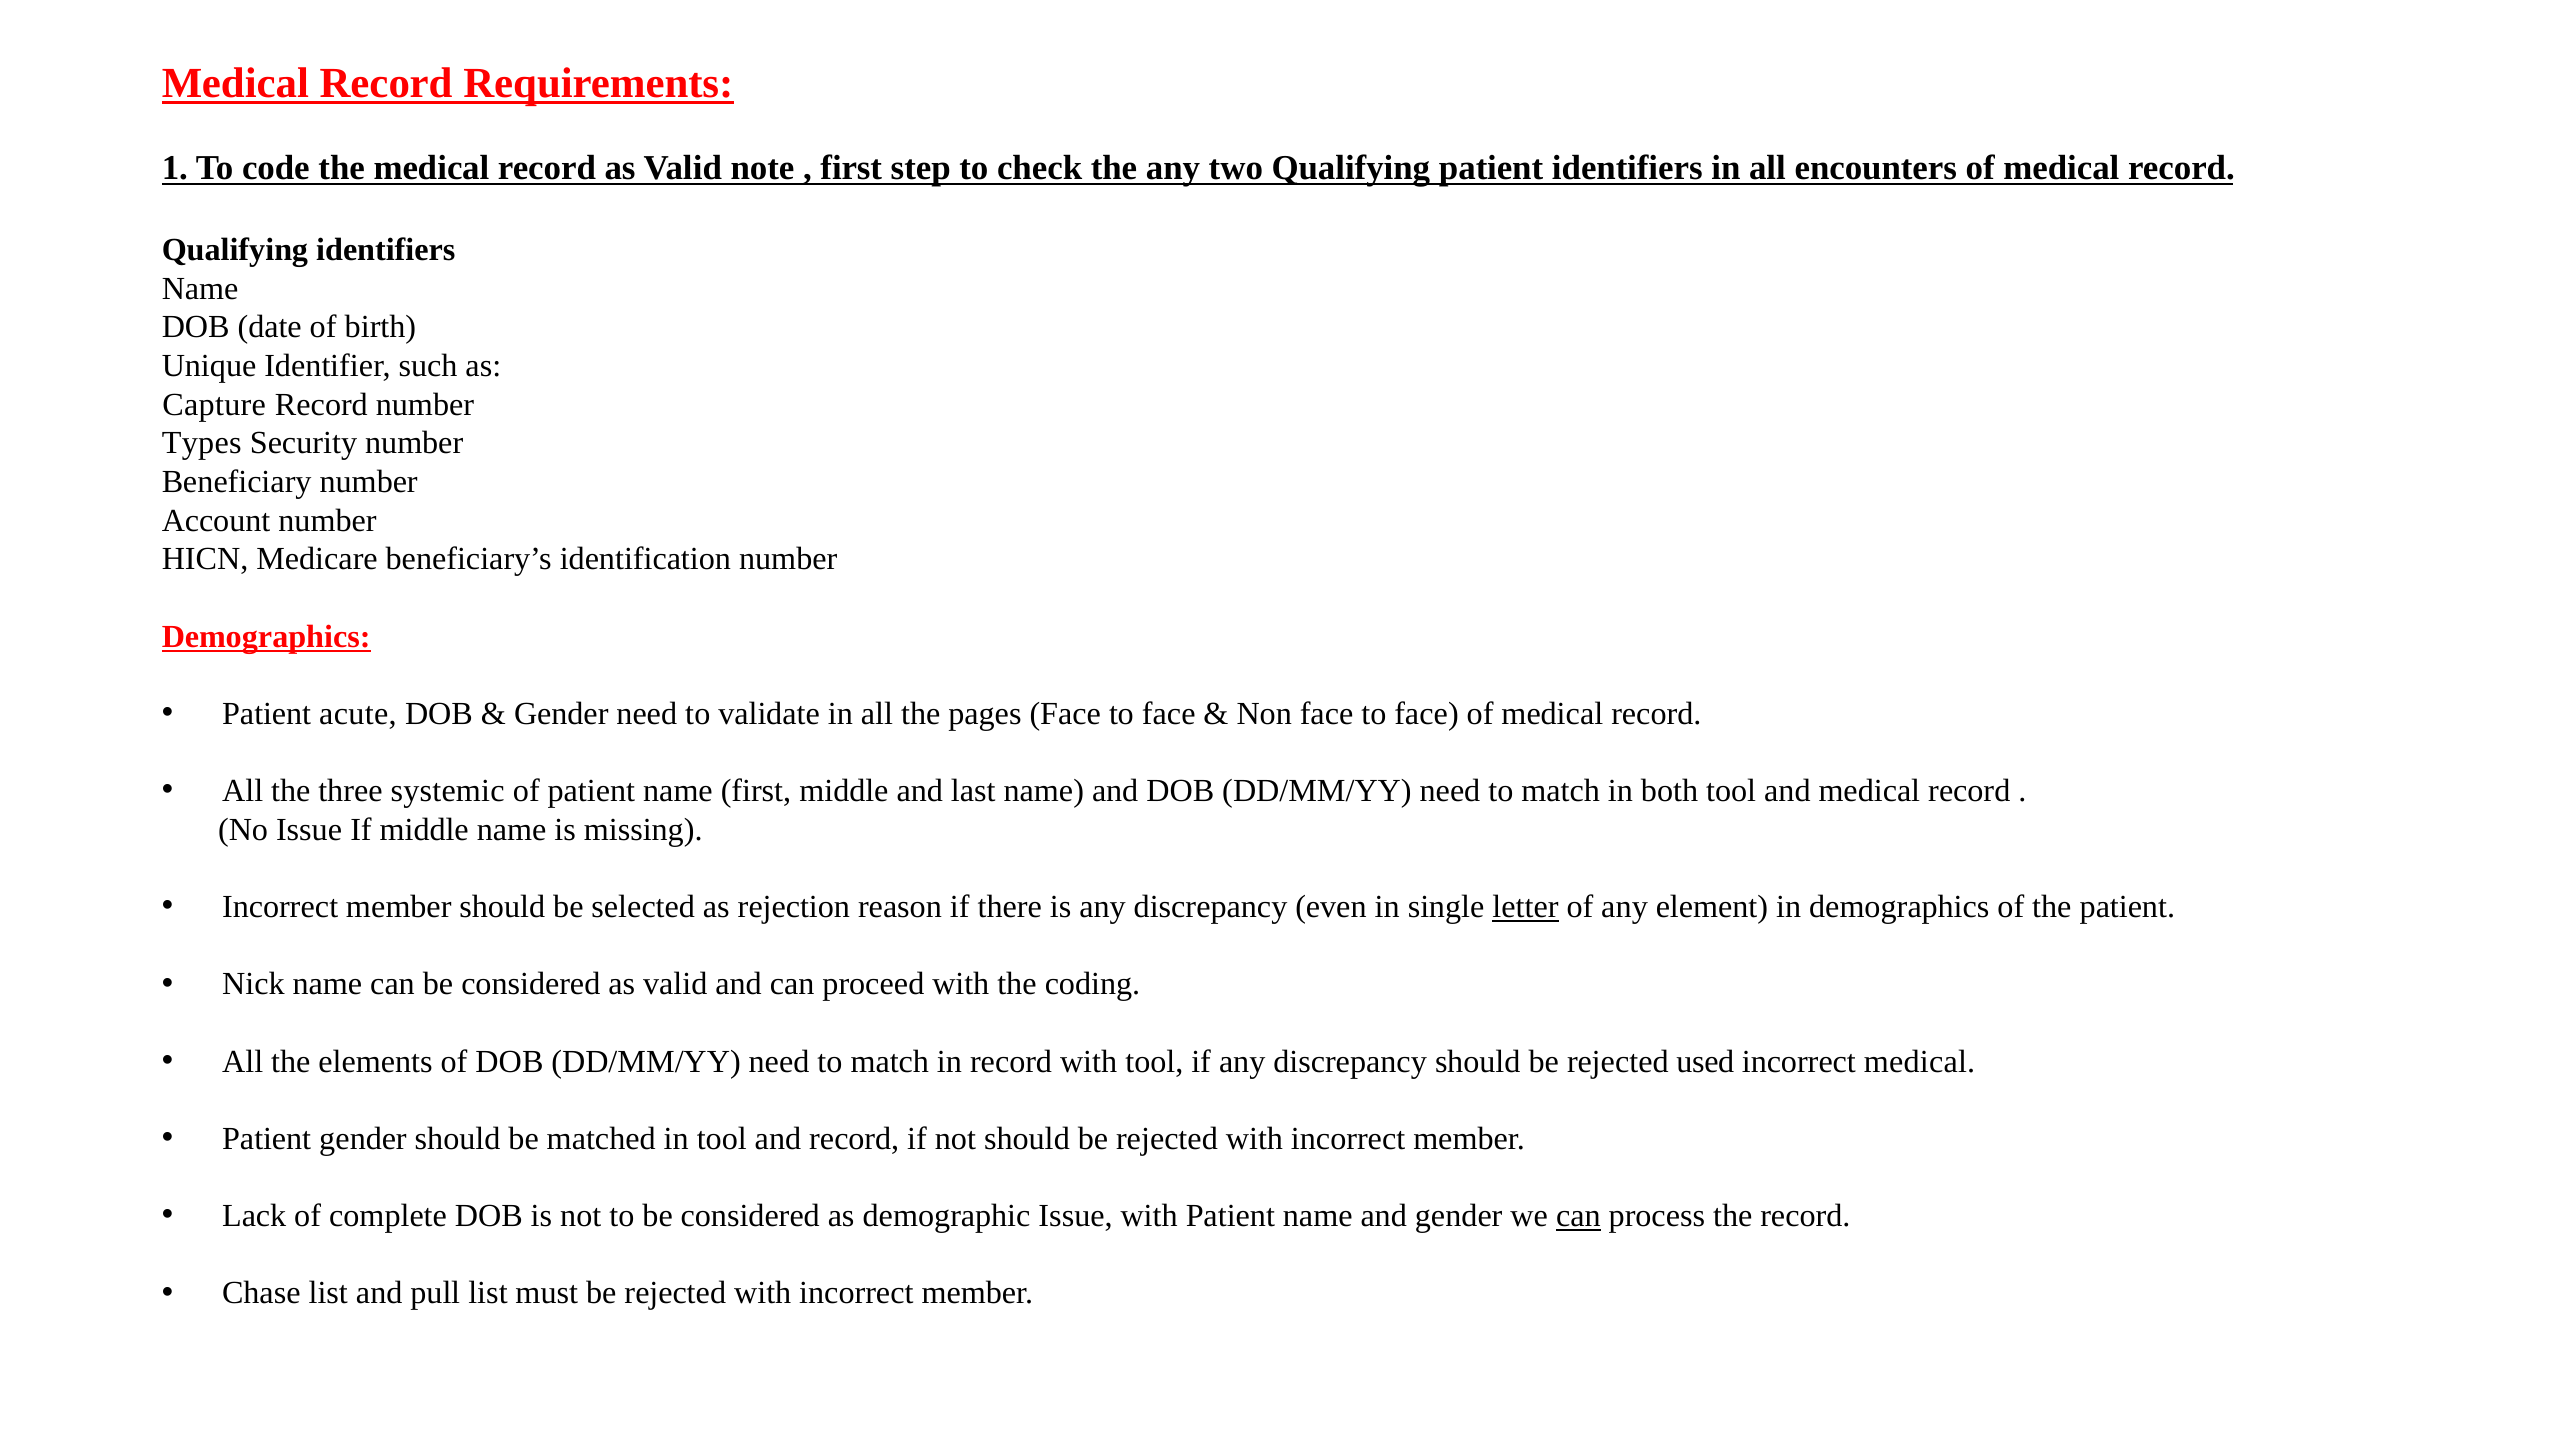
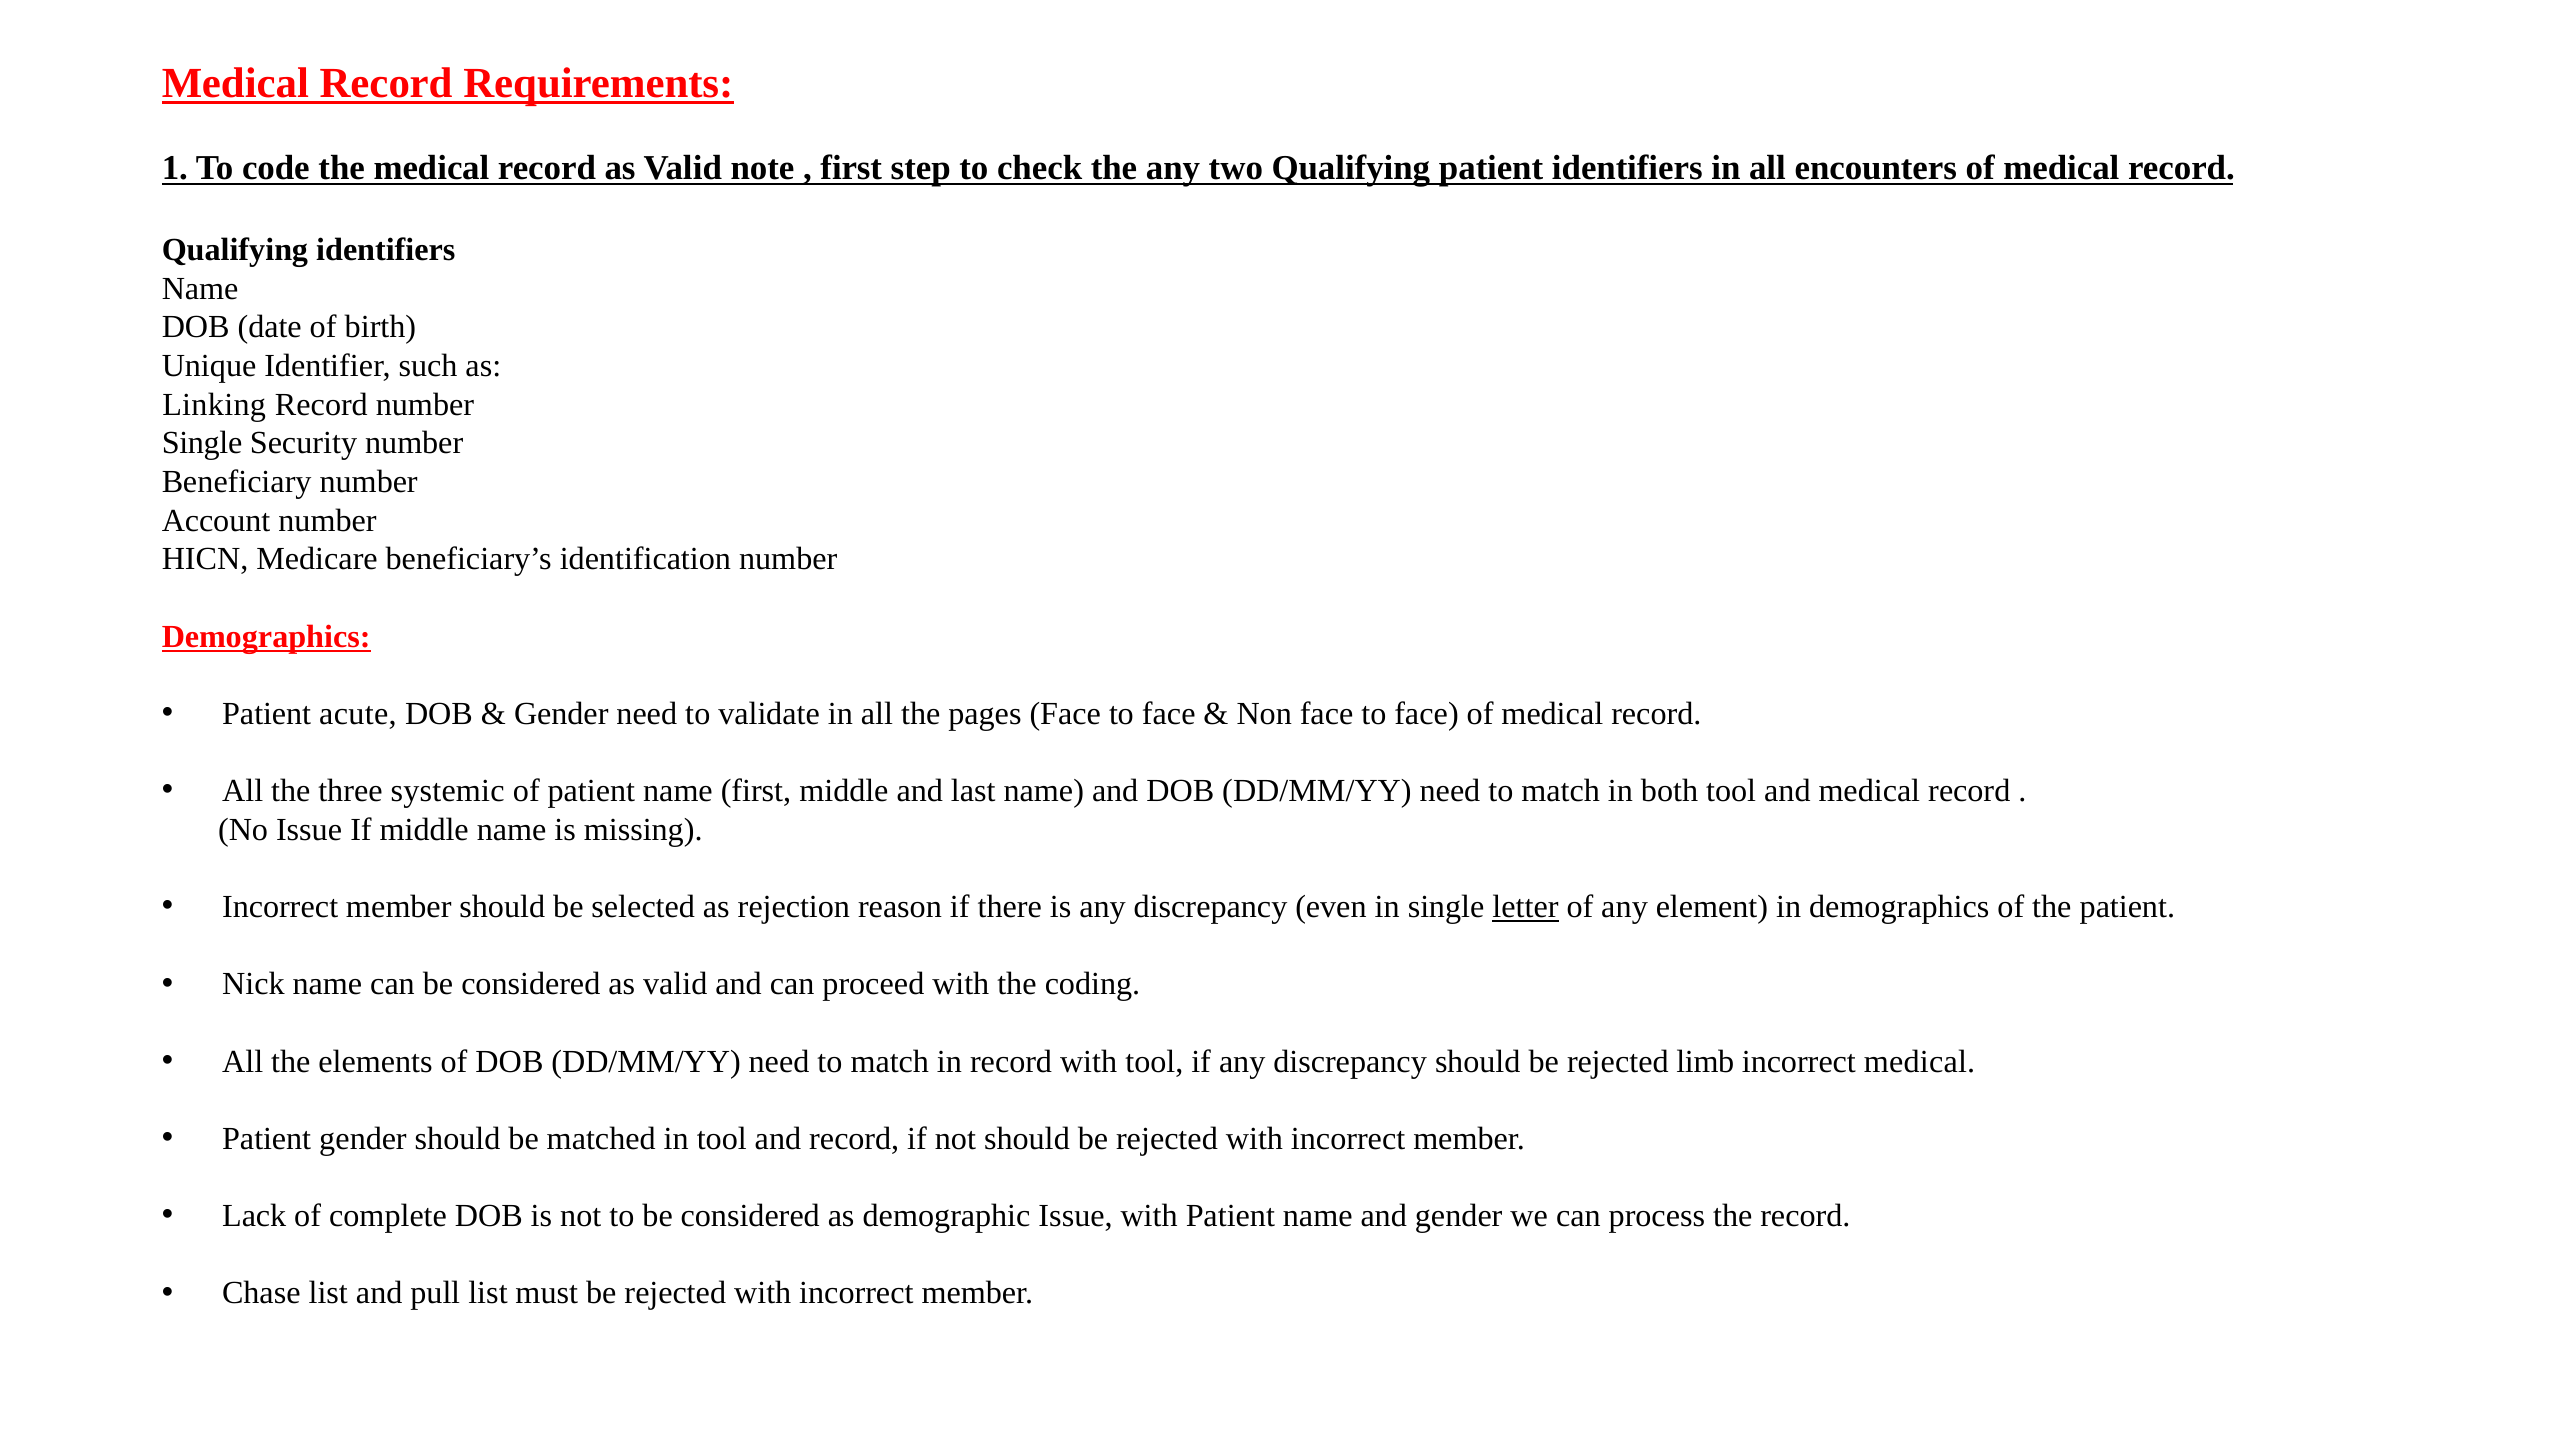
Capture: Capture -> Linking
Types at (202, 443): Types -> Single
used: used -> limb
can at (1578, 1216) underline: present -> none
